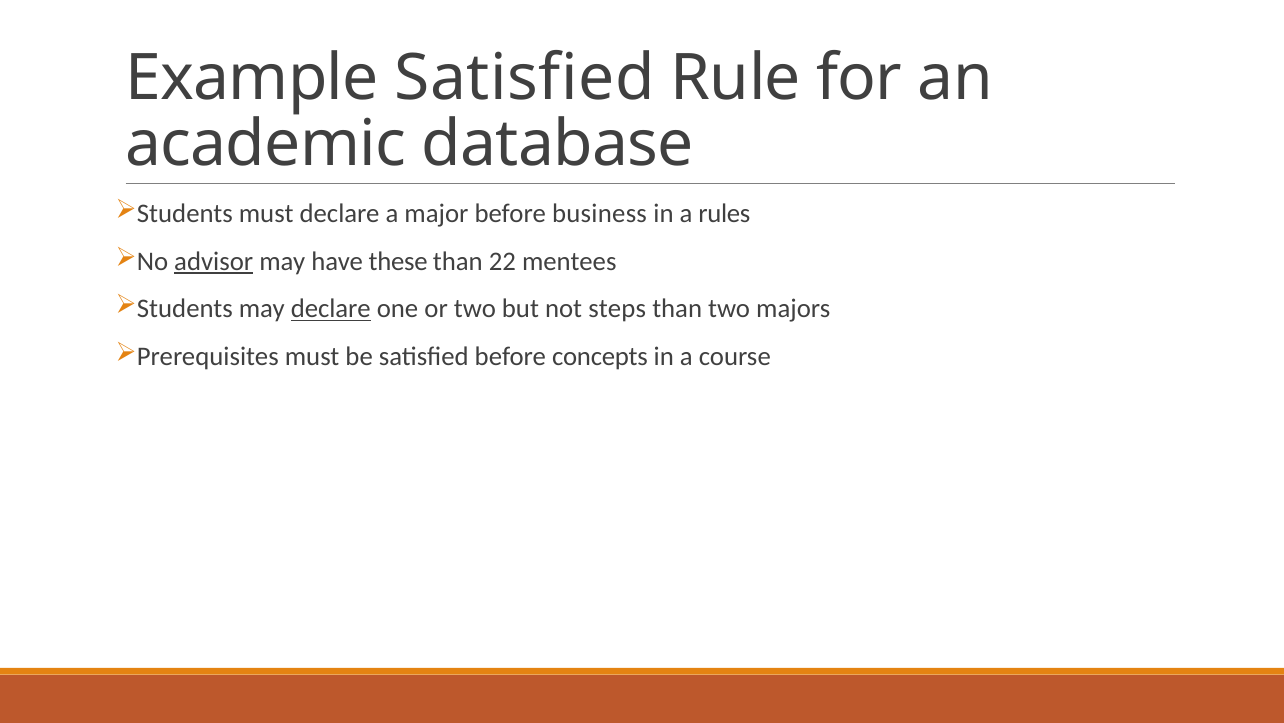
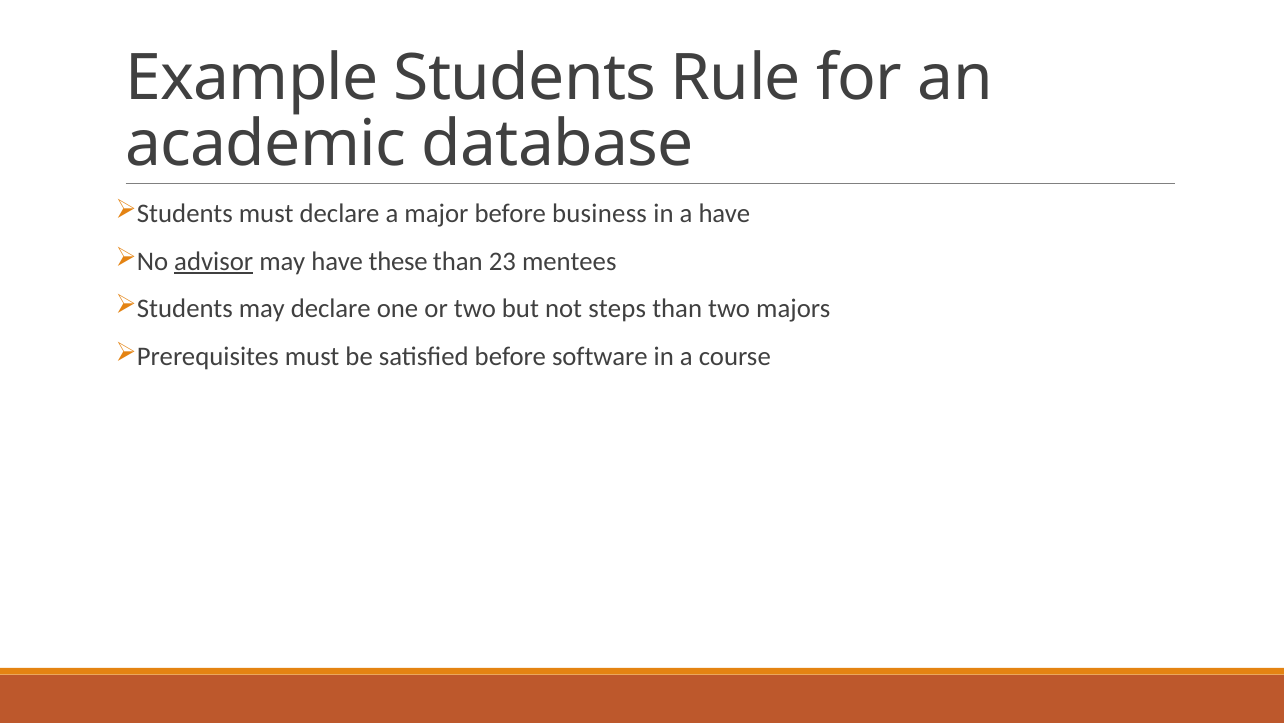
Example Satisfied: Satisfied -> Students
a rules: rules -> have
22: 22 -> 23
declare at (331, 309) underline: present -> none
concepts: concepts -> software
